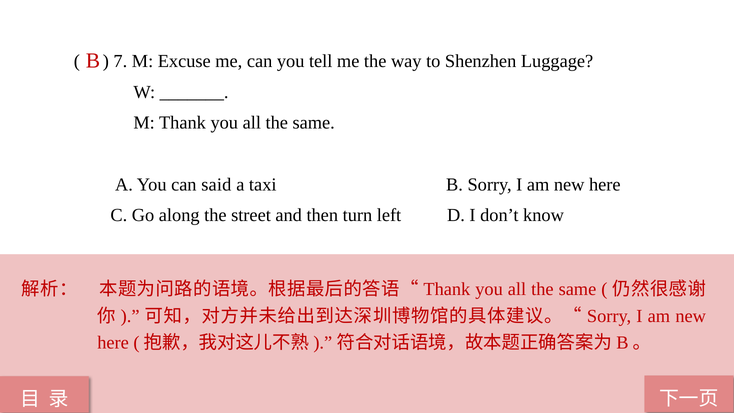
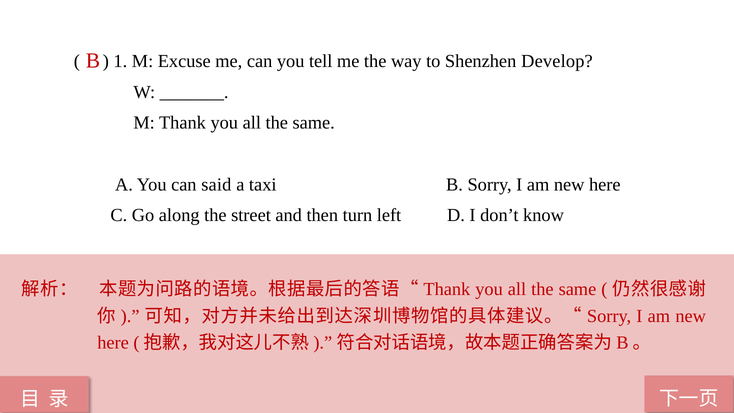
7: 7 -> 1
Luggage: Luggage -> Develop
